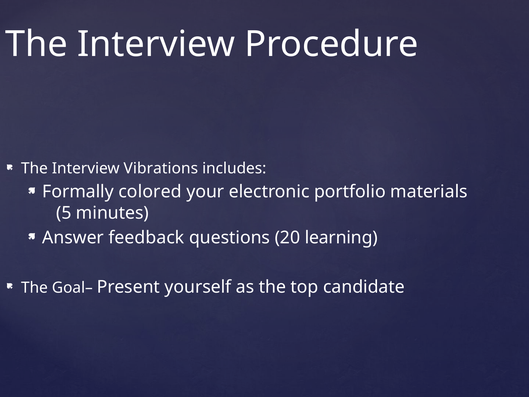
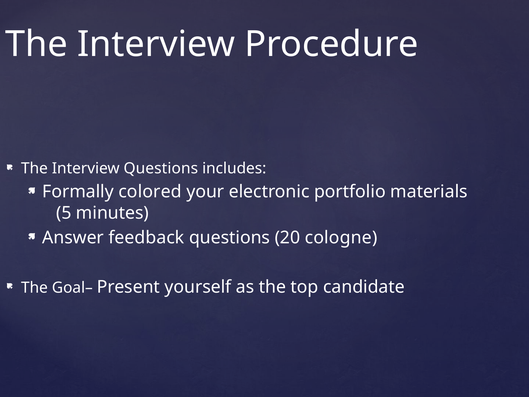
Interview Vibrations: Vibrations -> Questions
learning: learning -> cologne
